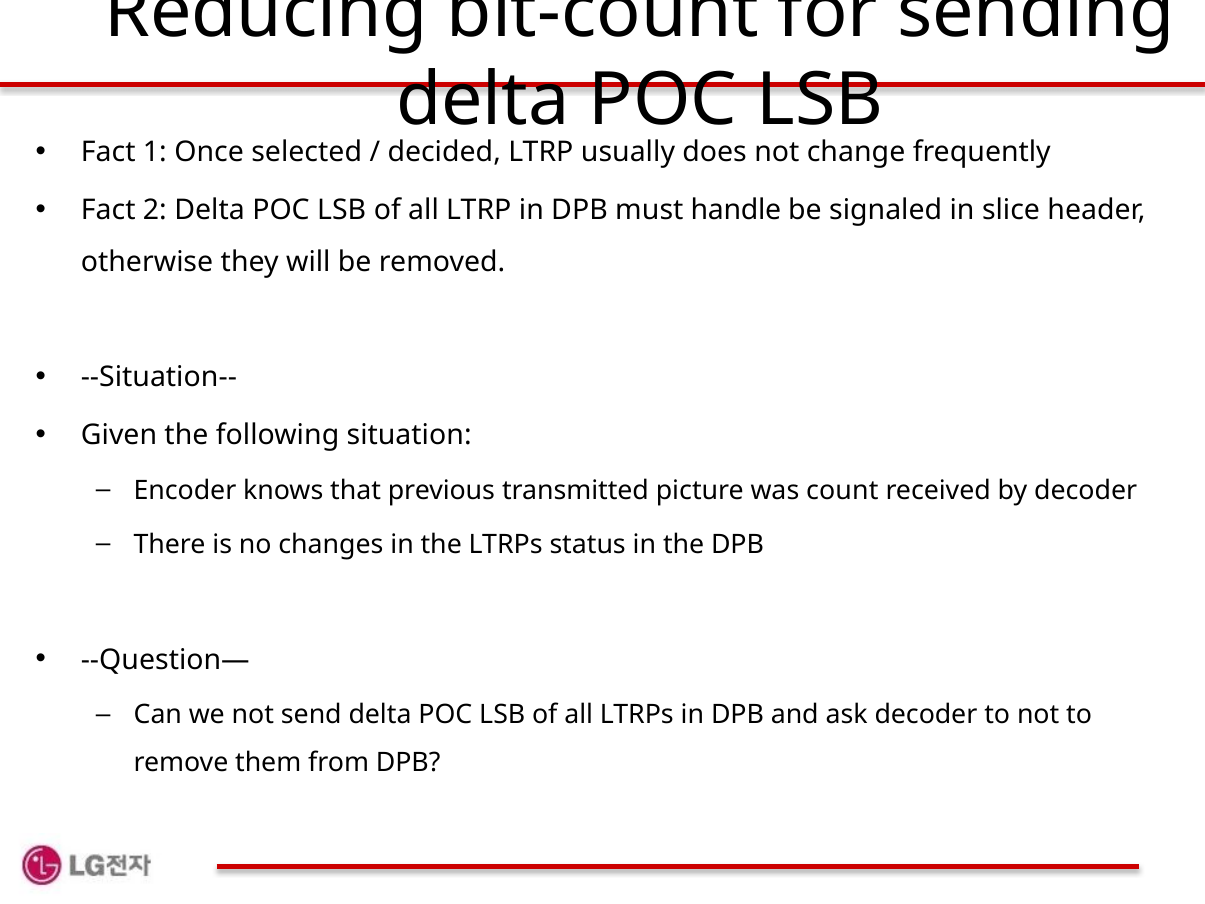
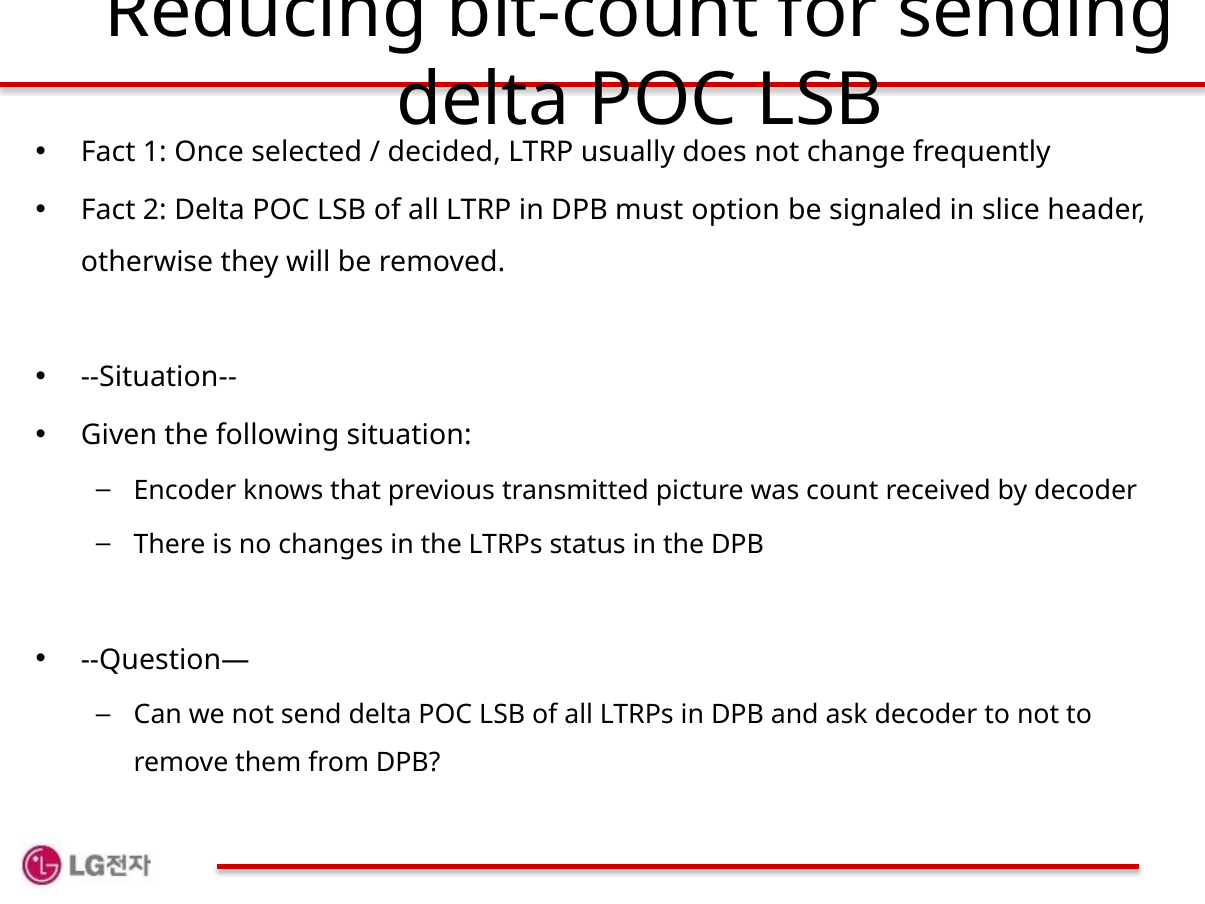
handle: handle -> option
